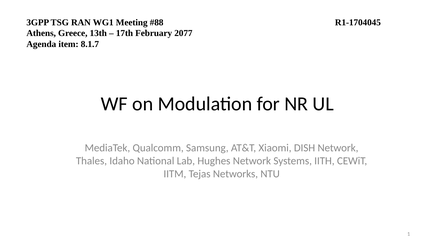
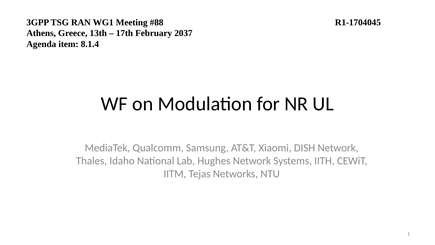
2077: 2077 -> 2037
8.1.7: 8.1.7 -> 8.1.4
